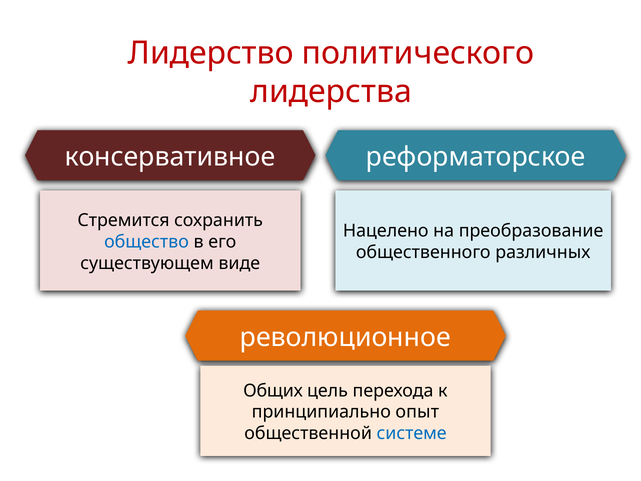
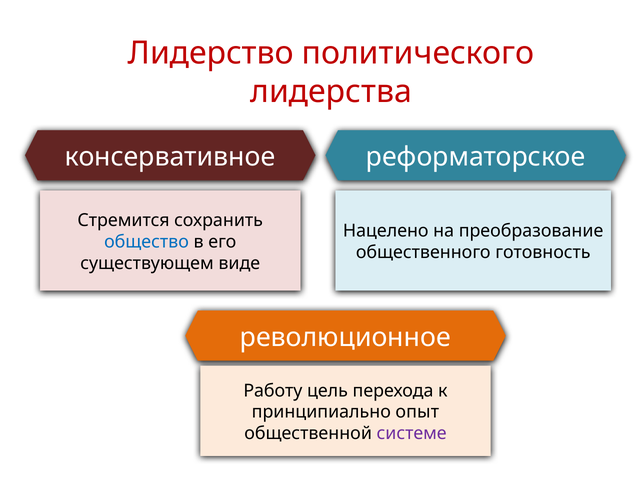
различных: различных -> готовность
Общих: Общих -> Работу
системе colour: blue -> purple
